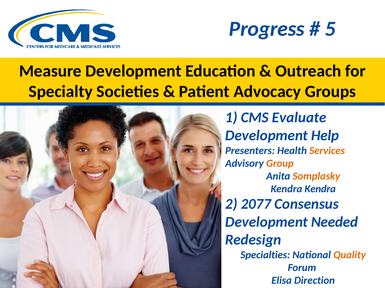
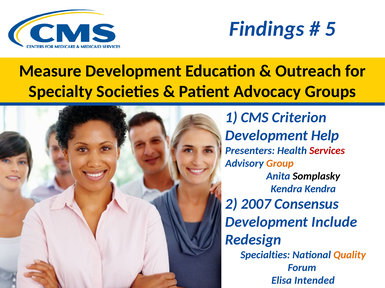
Progress: Progress -> Findings
Evaluate: Evaluate -> Criterion
Services colour: orange -> red
Somplasky colour: orange -> black
2077: 2077 -> 2007
Needed: Needed -> Include
Direction: Direction -> Intended
